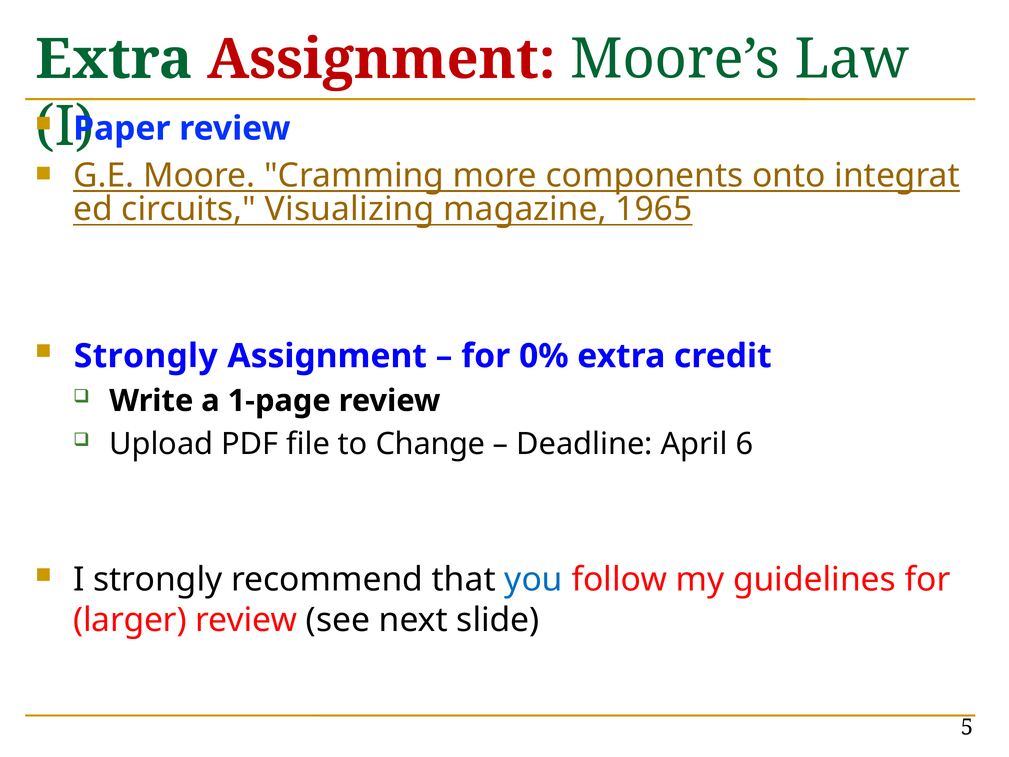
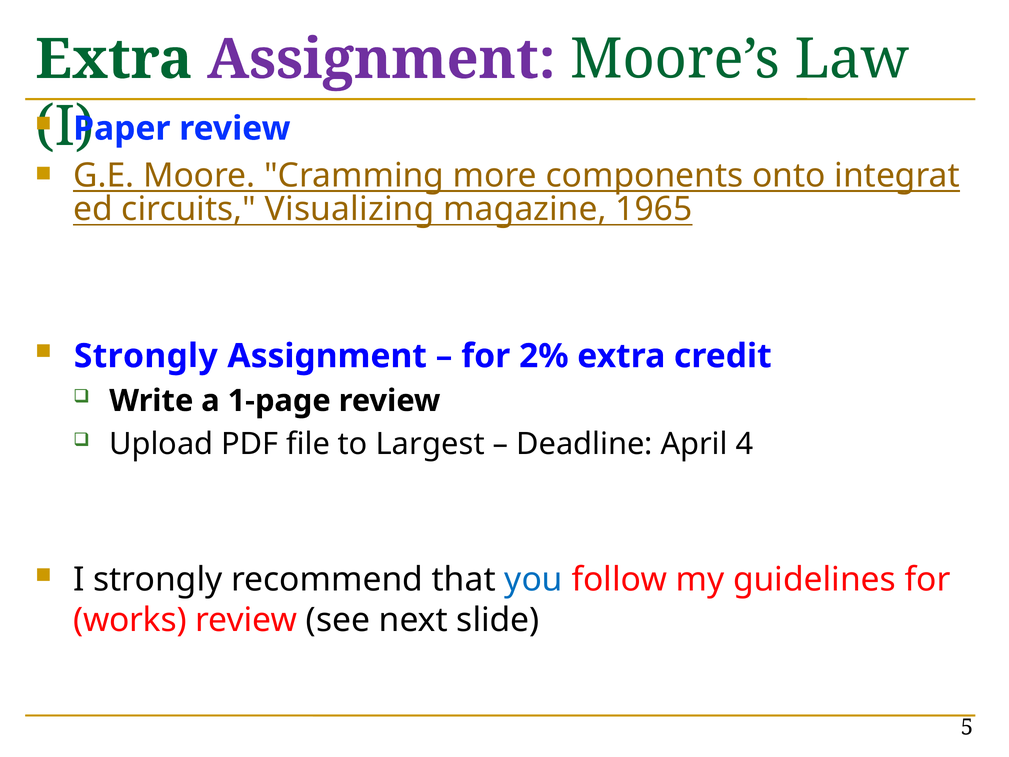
Assignment at (381, 59) colour: red -> purple
0%: 0% -> 2%
Change: Change -> Largest
6: 6 -> 4
larger: larger -> works
